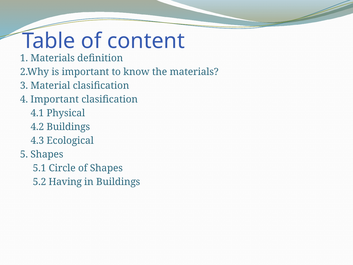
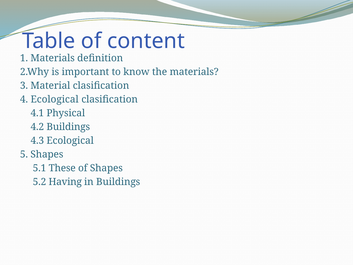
4 Important: Important -> Ecological
Circle: Circle -> These
